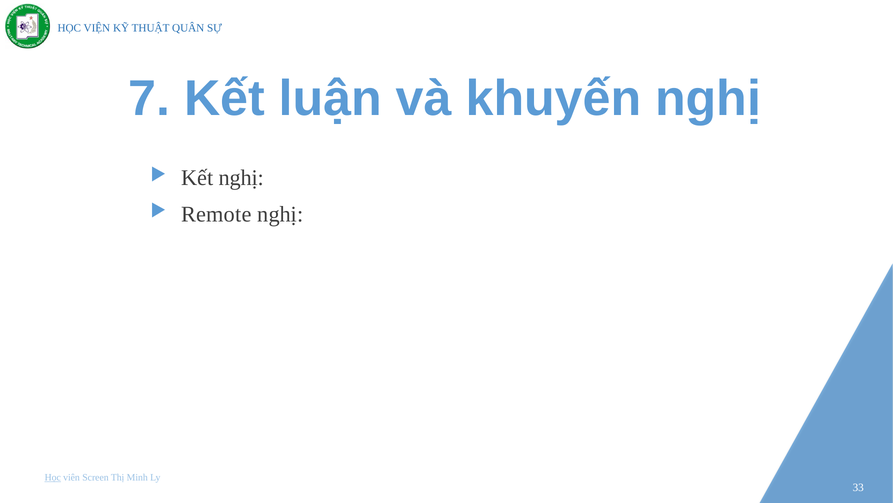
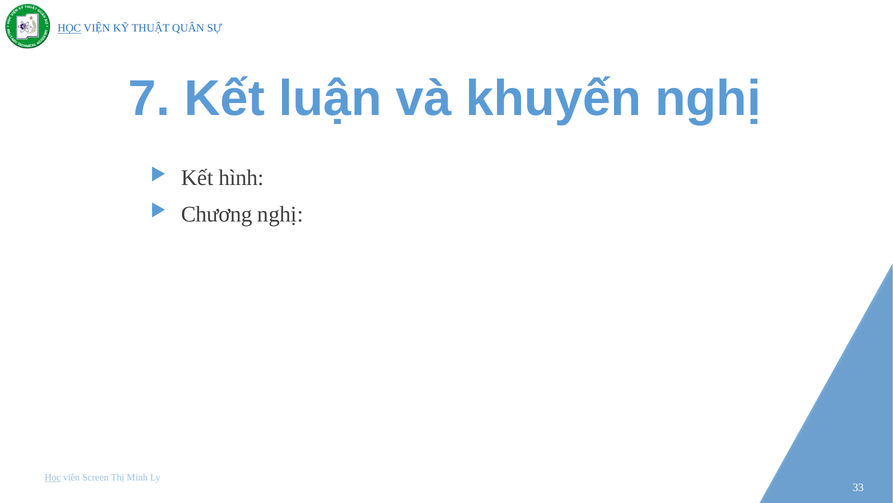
HỌC at (69, 28) underline: none -> present
Kết nghị: nghị -> hình
Remote: Remote -> Chương
